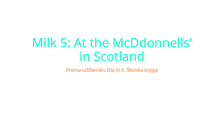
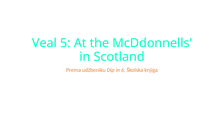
Milk: Milk -> Veal
